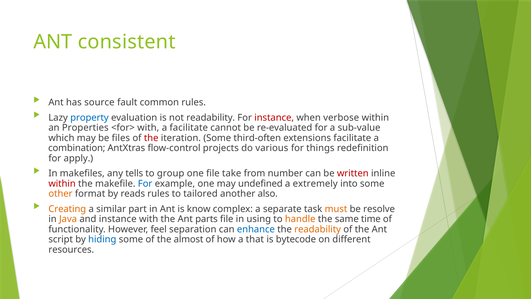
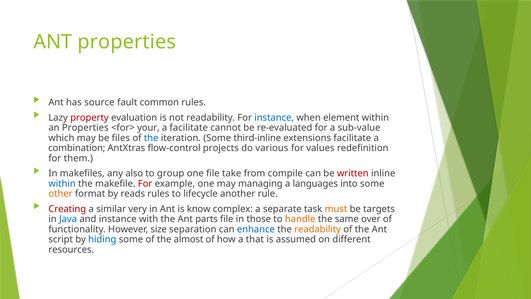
ANT consistent: consistent -> properties
property colour: blue -> red
instance at (274, 118) colour: red -> blue
verbose: verbose -> element
<for> with: with -> your
the at (151, 138) colour: red -> blue
third-often: third-often -> third-inline
things: things -> values
apply: apply -> them
tells: tells -> also
number: number -> compile
within at (62, 183) colour: red -> blue
For at (145, 183) colour: blue -> red
undefined: undefined -> managing
extremely: extremely -> languages
tailored: tailored -> lifecycle
also: also -> rule
Creating colour: orange -> red
part: part -> very
resolve: resolve -> targets
Java colour: orange -> blue
using: using -> those
time: time -> over
feel: feel -> size
bytecode: bytecode -> assumed
